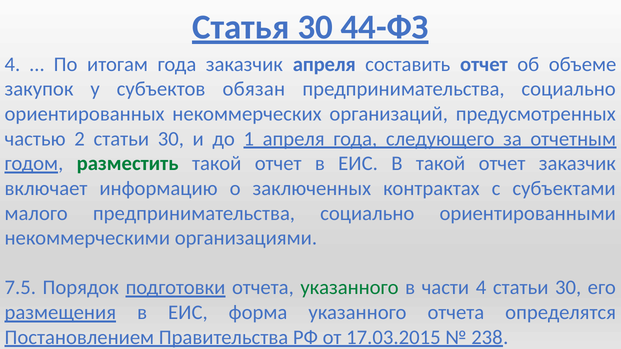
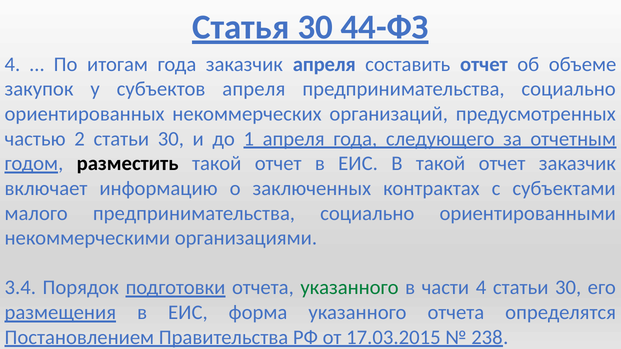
субъектов обязан: обязан -> апреля
разместить colour: green -> black
7.5: 7.5 -> 3.4
